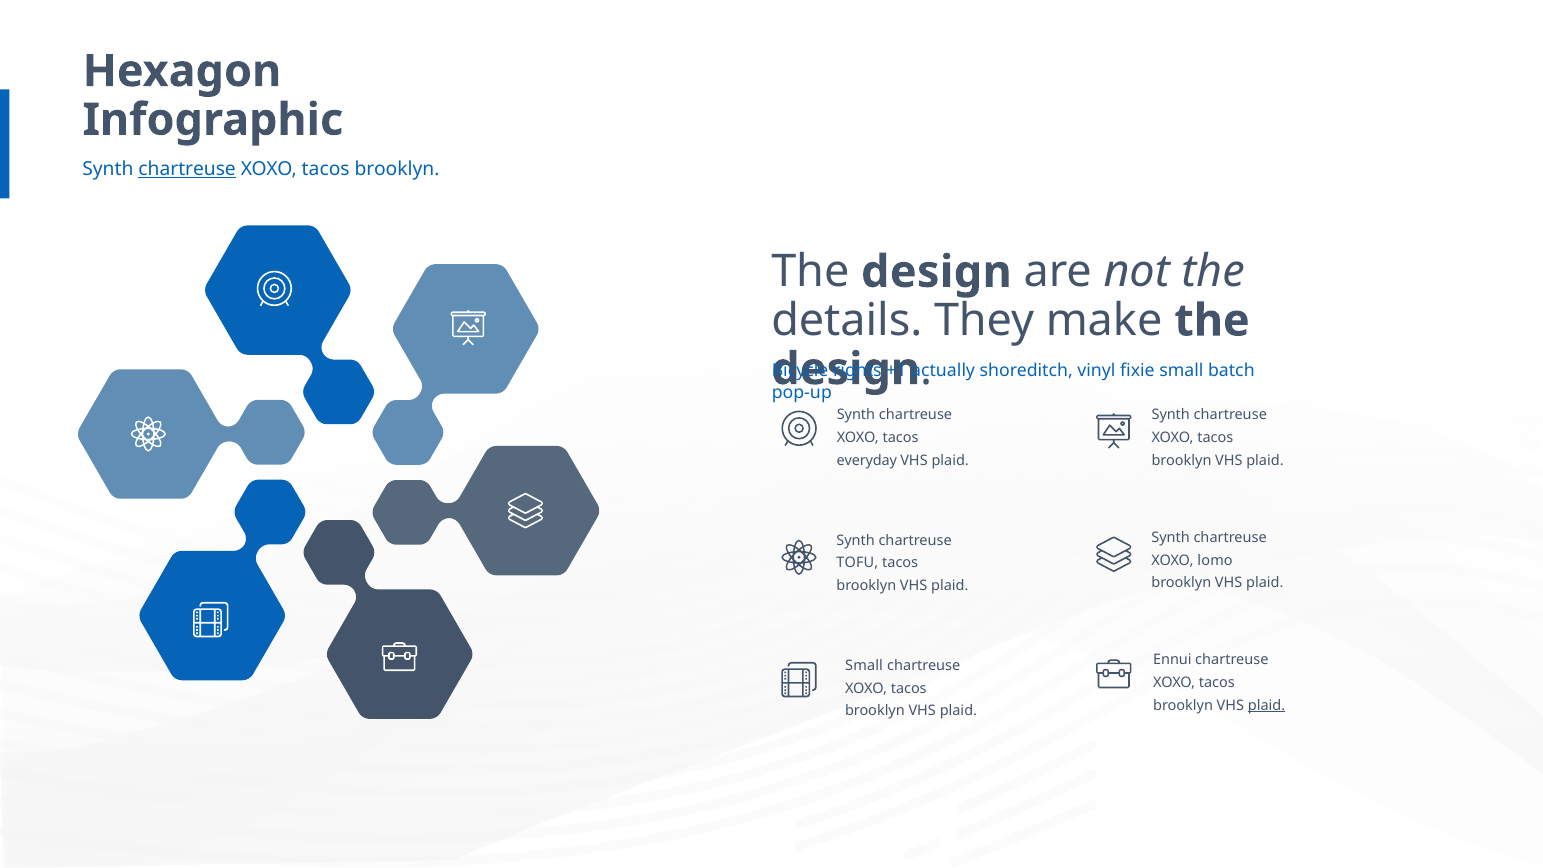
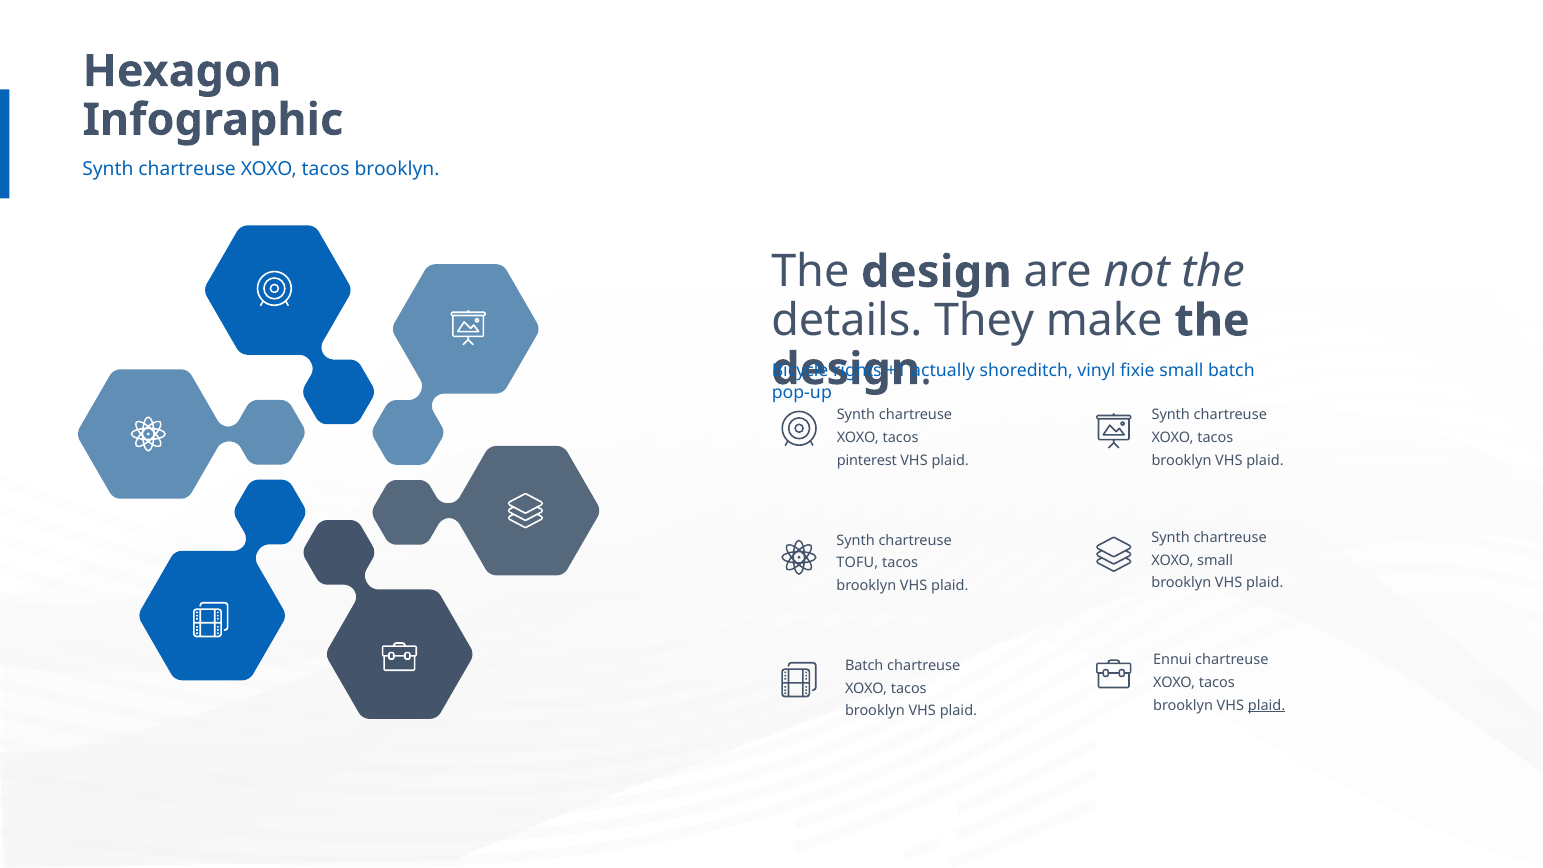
chartreuse at (187, 169) underline: present -> none
everyday: everyday -> pinterest
XOXO lomo: lomo -> small
Small at (864, 666): Small -> Batch
